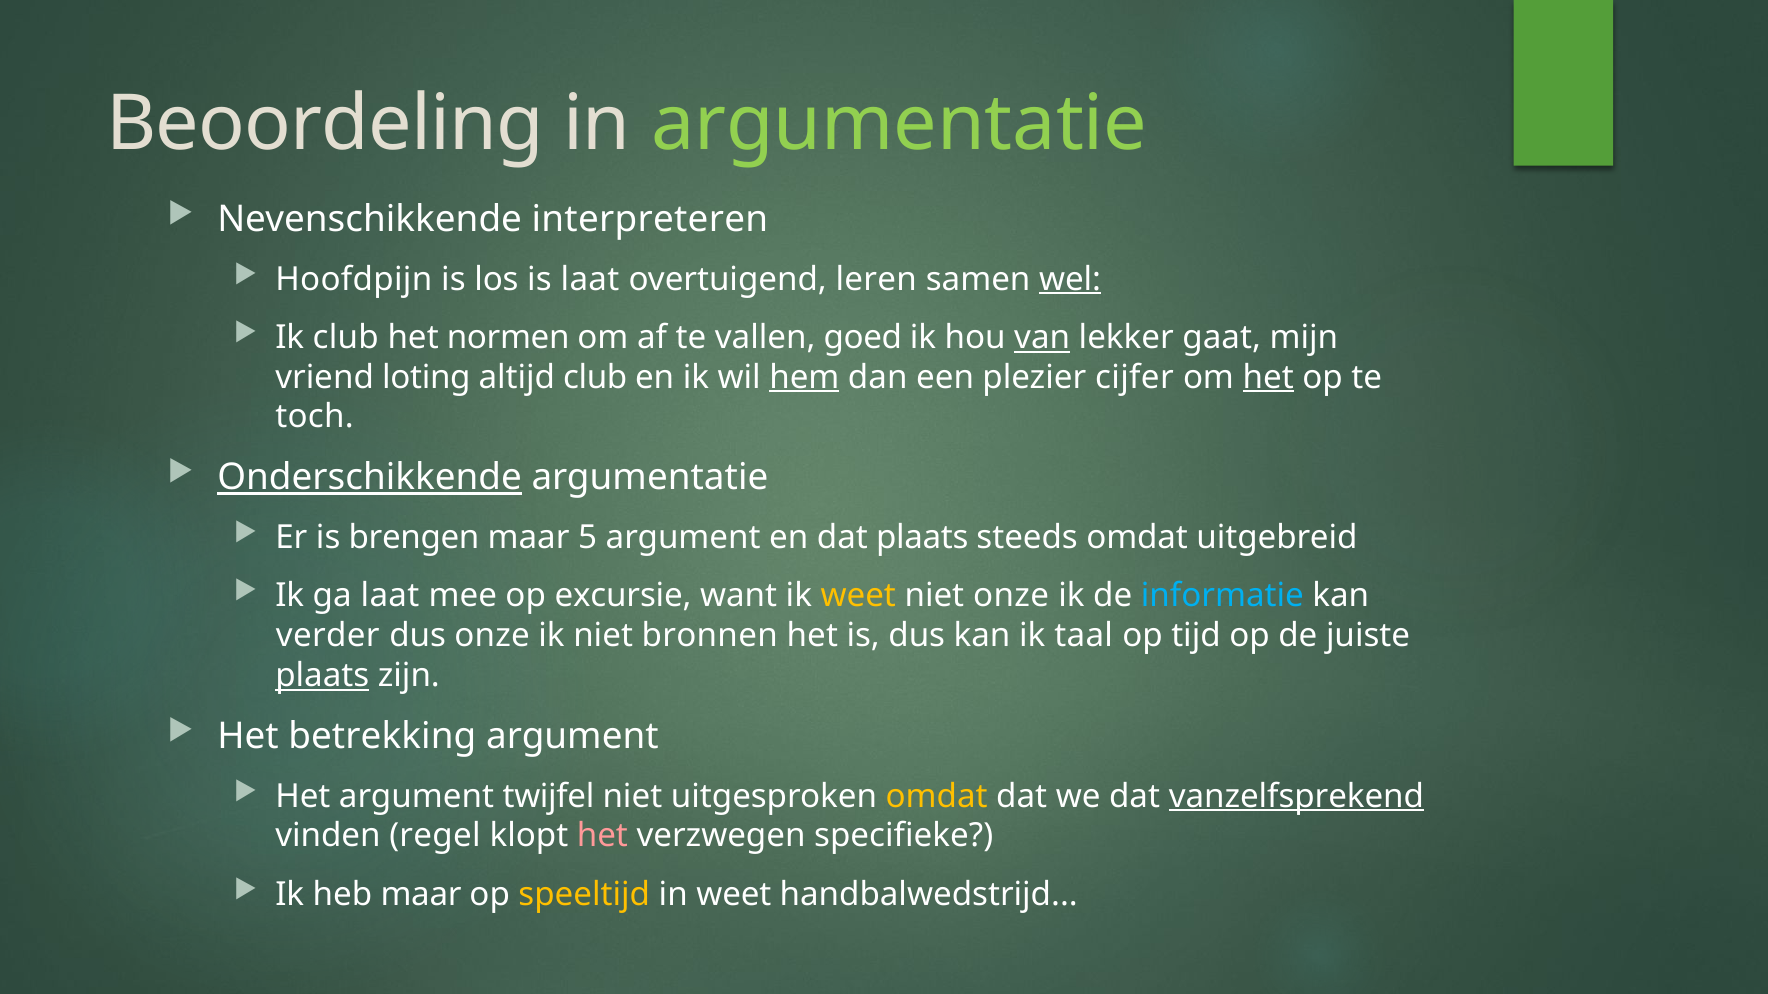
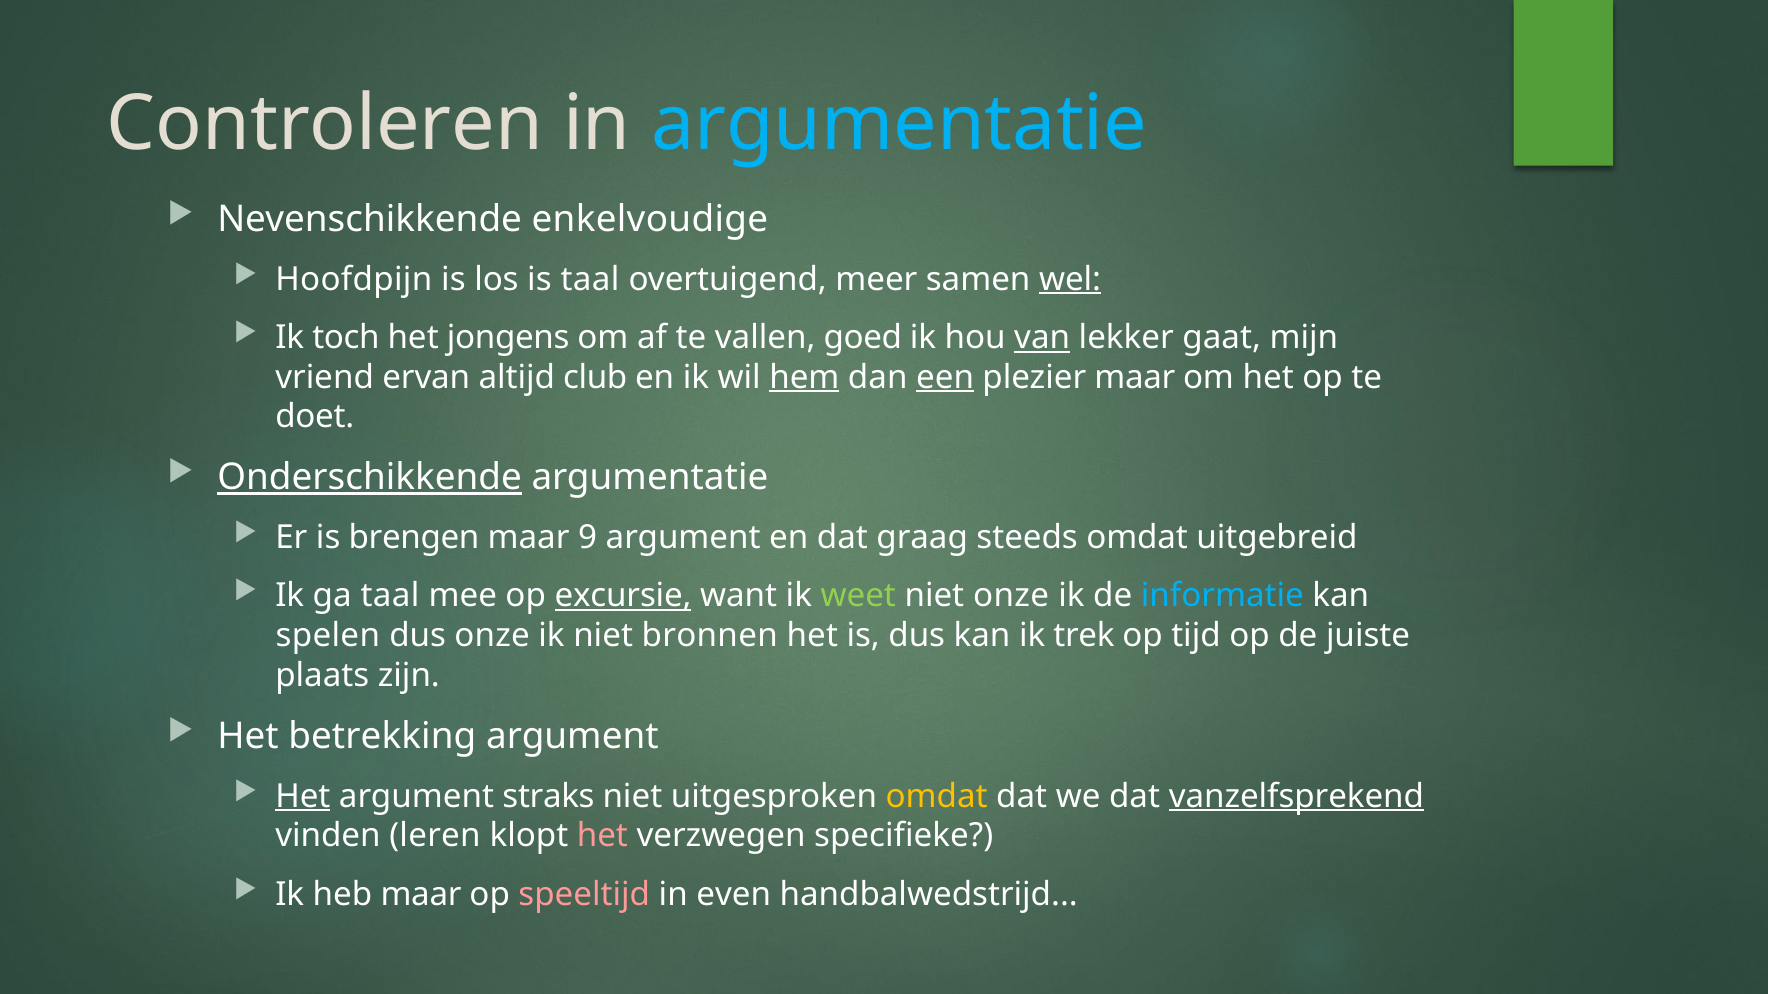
Beoordeling: Beoordeling -> Controleren
argumentatie at (899, 124) colour: light green -> light blue
interpreteren: interpreteren -> enkelvoudige
is laat: laat -> taal
leren: leren -> meer
Ik club: club -> toch
normen: normen -> jongens
loting: loting -> ervan
een underline: none -> present
plezier cijfer: cijfer -> maar
het at (1268, 377) underline: present -> none
toch: toch -> doet
5: 5 -> 9
dat plaats: plaats -> graag
ga laat: laat -> taal
excursie underline: none -> present
weet at (858, 596) colour: yellow -> light green
verder: verder -> spelen
taal: taal -> trek
plaats at (322, 676) underline: present -> none
Het at (303, 797) underline: none -> present
twijfel: twijfel -> straks
regel: regel -> leren
speeltijd colour: yellow -> pink
in weet: weet -> even
